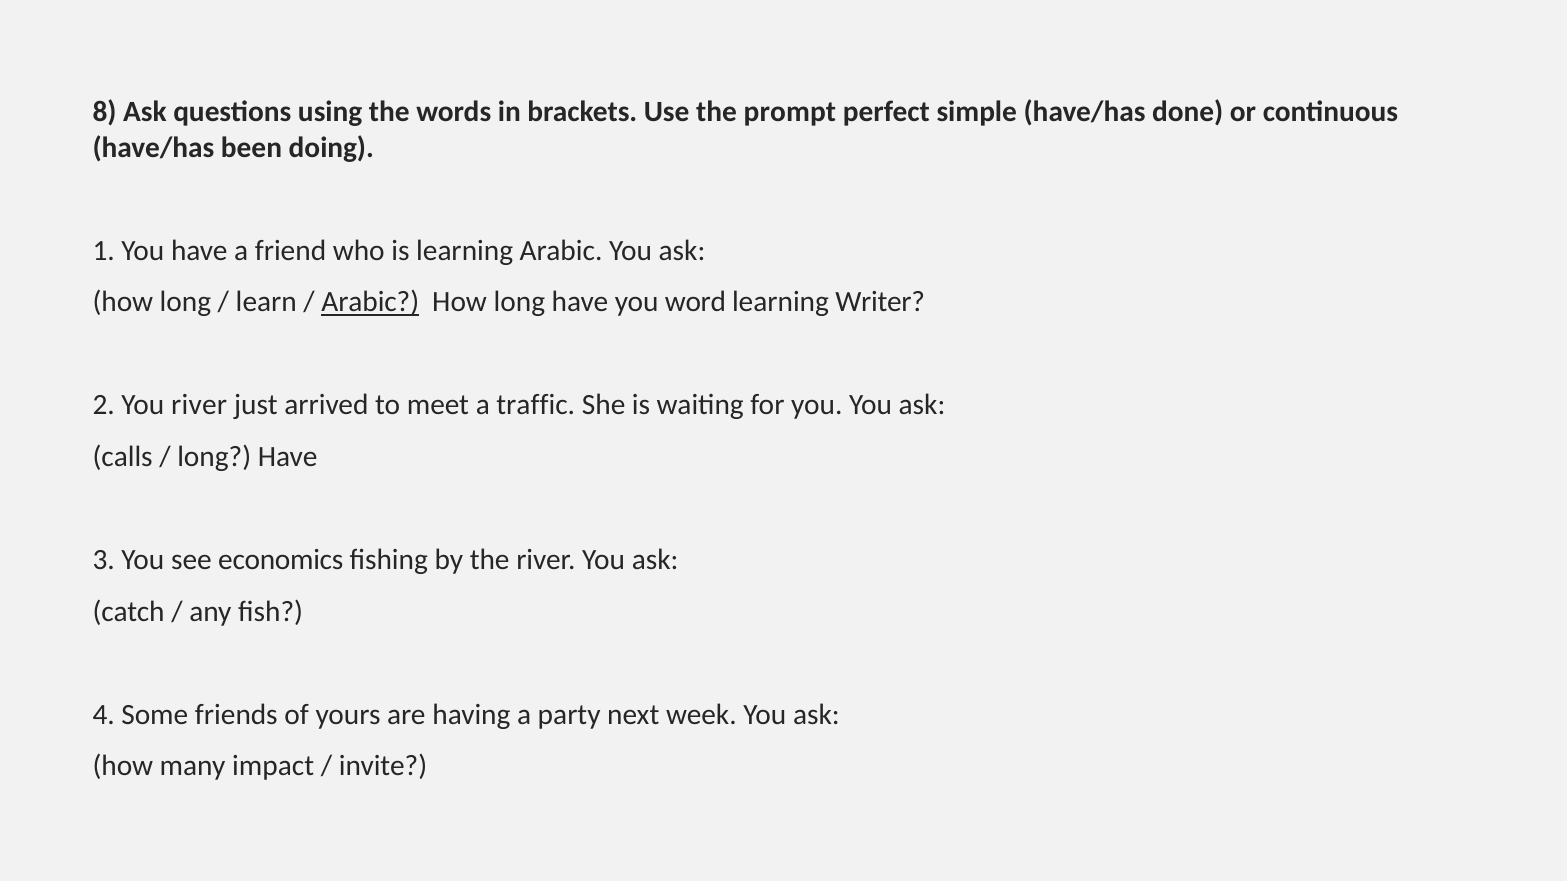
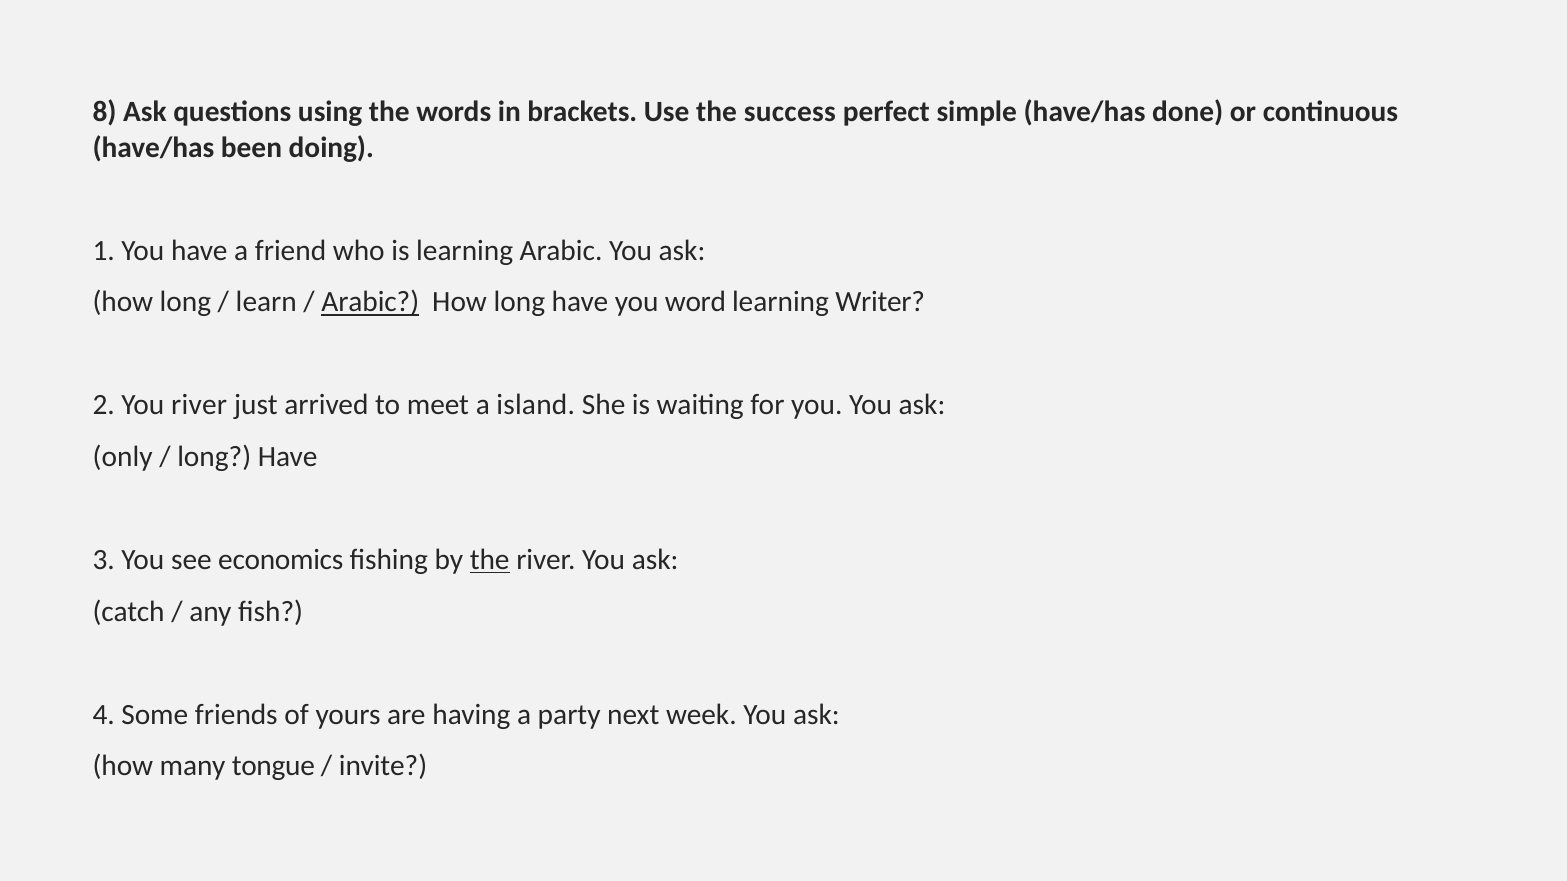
prompt: prompt -> success
traffic: traffic -> island
calls: calls -> only
the at (490, 560) underline: none -> present
impact: impact -> tongue
